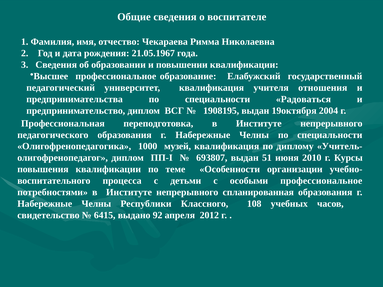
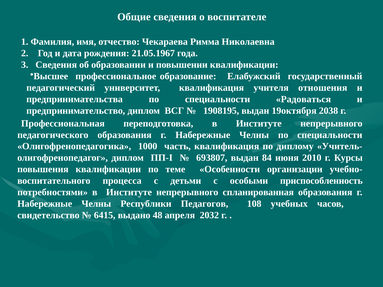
2004: 2004 -> 2038
музей: музей -> часть
51: 51 -> 84
особыми профессиональное: профессиональное -> приспособленность
Классного: Классного -> Педагогов
92: 92 -> 48
2012: 2012 -> 2032
